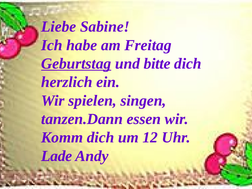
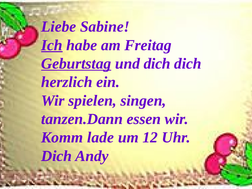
Ich underline: none -> present
und bitte: bitte -> dich
Komm dich: dich -> lade
Lade at (57, 156): Lade -> Dich
